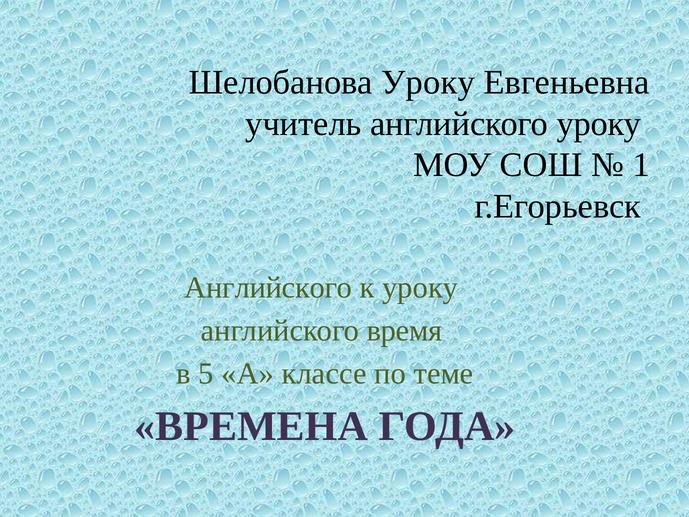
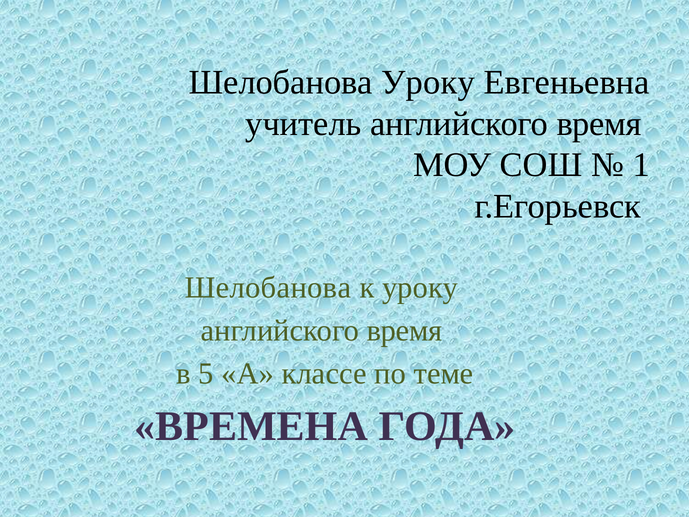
учитель английского уроку: уроку -> время
Английского at (268, 288): Английского -> Шелобанова
